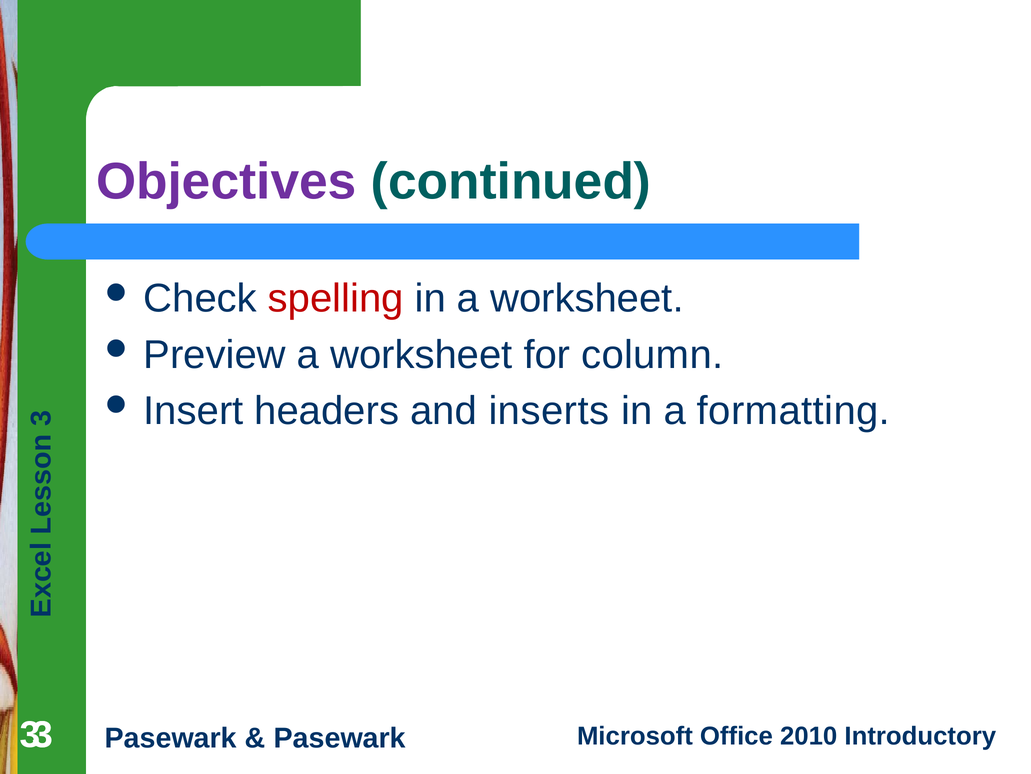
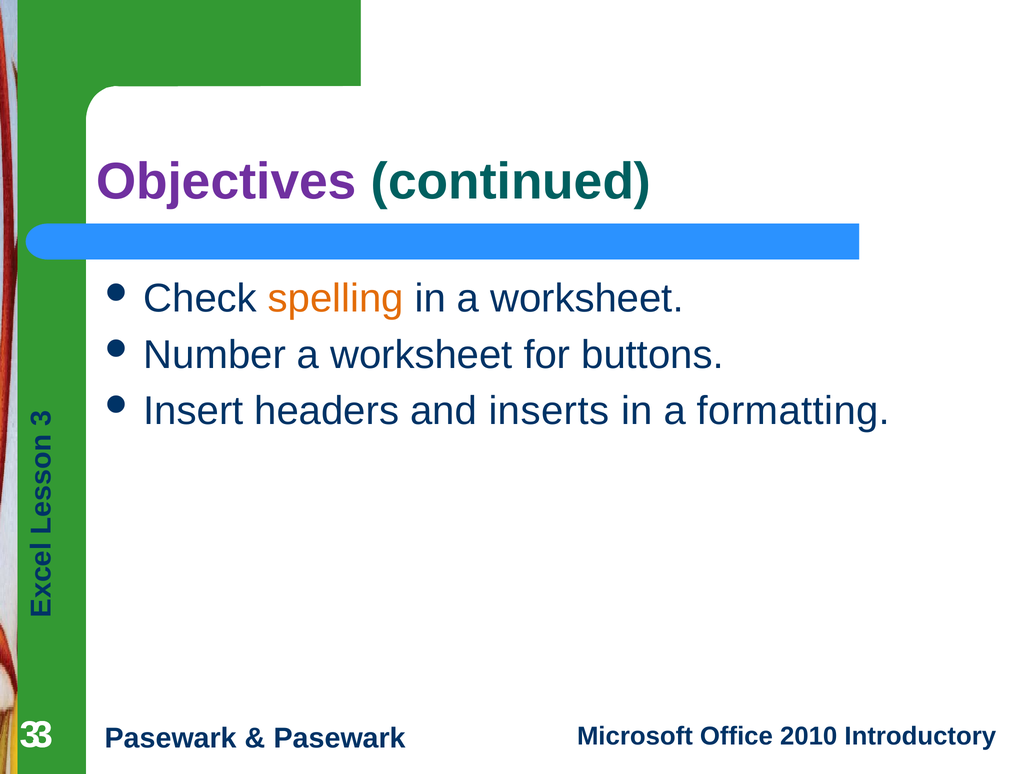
spelling colour: red -> orange
Preview: Preview -> Number
column: column -> buttons
